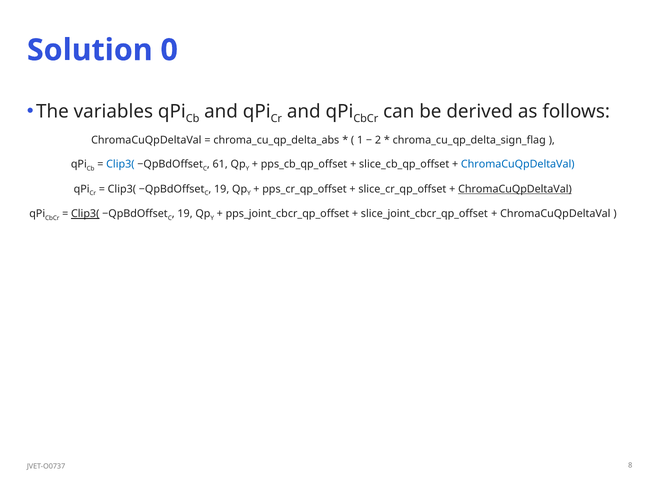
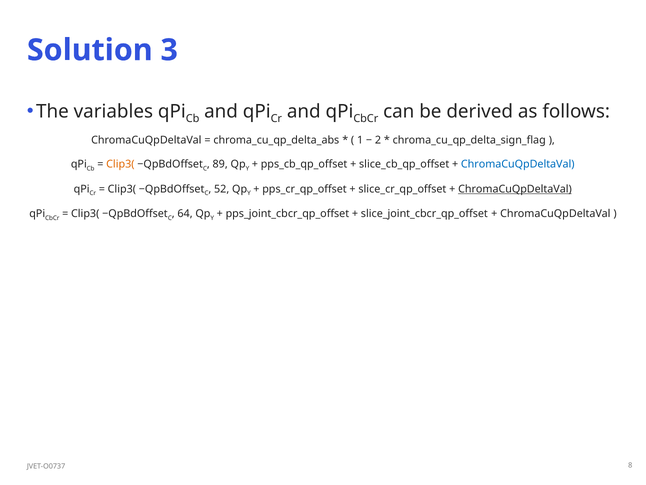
0: 0 -> 3
Clip3( at (120, 164) colour: blue -> orange
61: 61 -> 89
19 at (222, 189): 19 -> 52
Clip3( at (85, 214) underline: present -> none
19 at (185, 214): 19 -> 64
